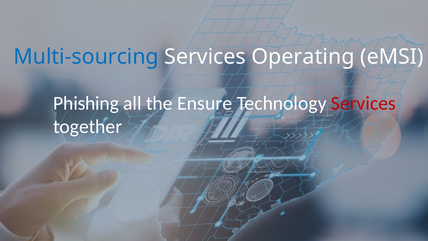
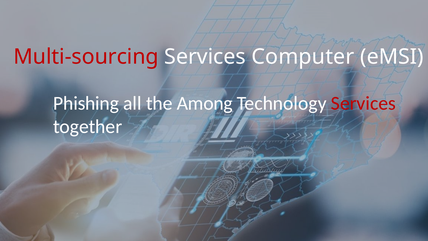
Multi-sourcing colour: blue -> red
Operating: Operating -> Computer
Ensure: Ensure -> Among
